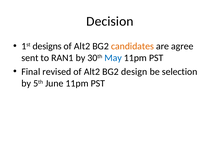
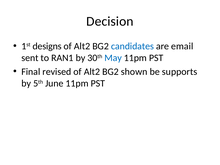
candidates colour: orange -> blue
agree: agree -> email
design: design -> shown
selection: selection -> supports
